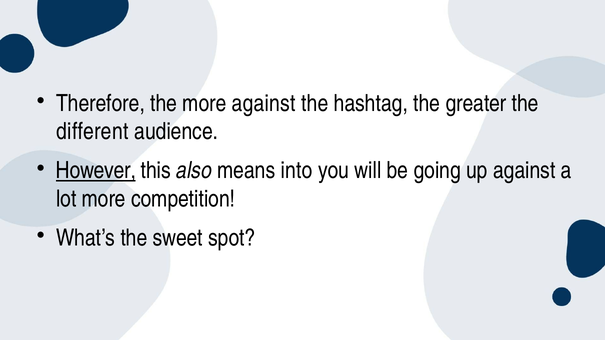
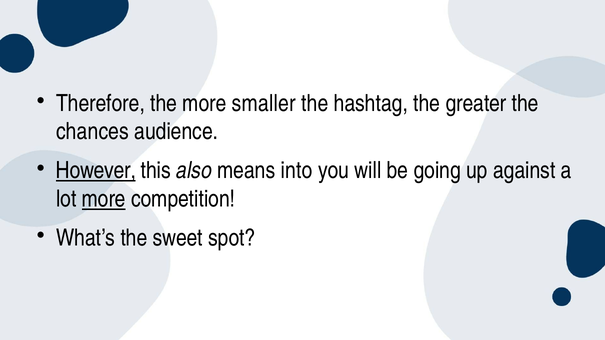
more against: against -> smaller
different: different -> chances
more at (104, 199) underline: none -> present
